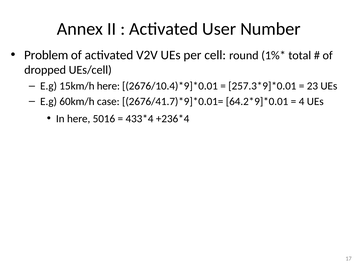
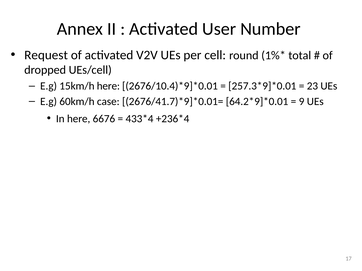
Problem: Problem -> Request
4: 4 -> 9
5016: 5016 -> 6676
